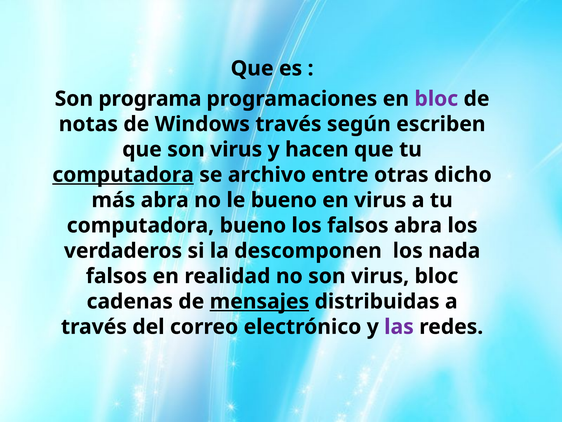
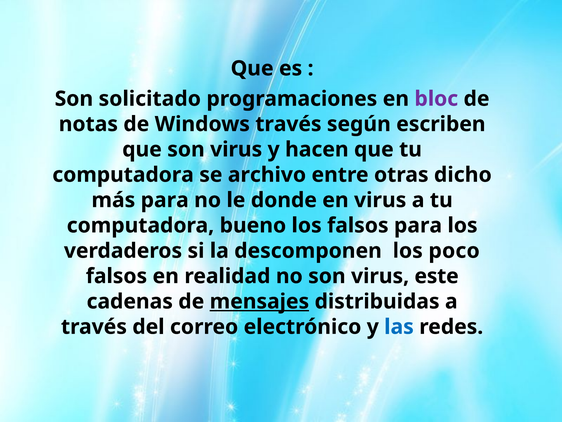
programa: programa -> solicitado
computadora at (123, 175) underline: present -> none
más abra: abra -> para
le bueno: bueno -> donde
falsos abra: abra -> para
nada: nada -> poco
virus bloc: bloc -> este
las colour: purple -> blue
